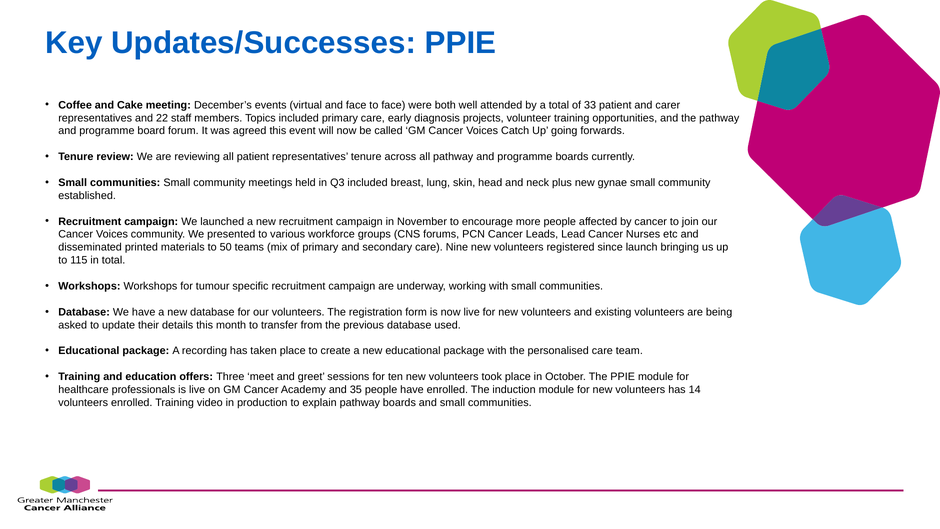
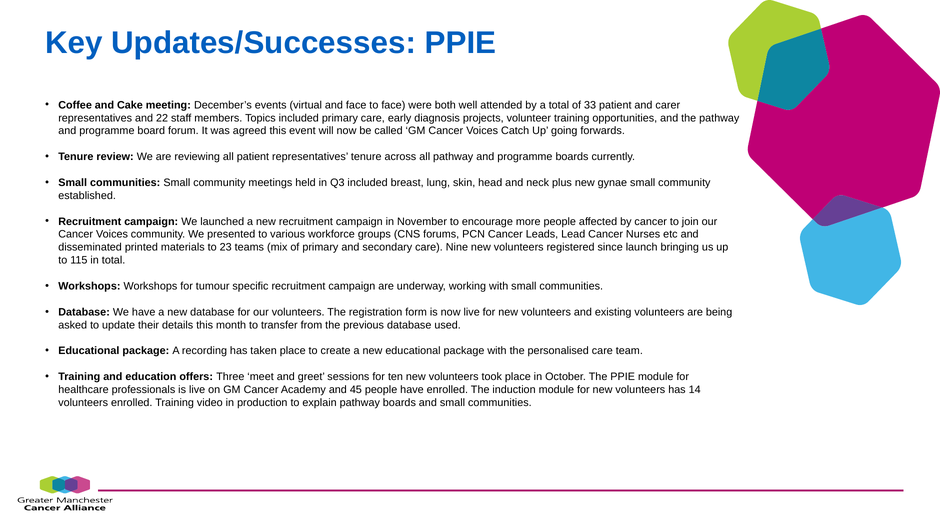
50: 50 -> 23
35: 35 -> 45
